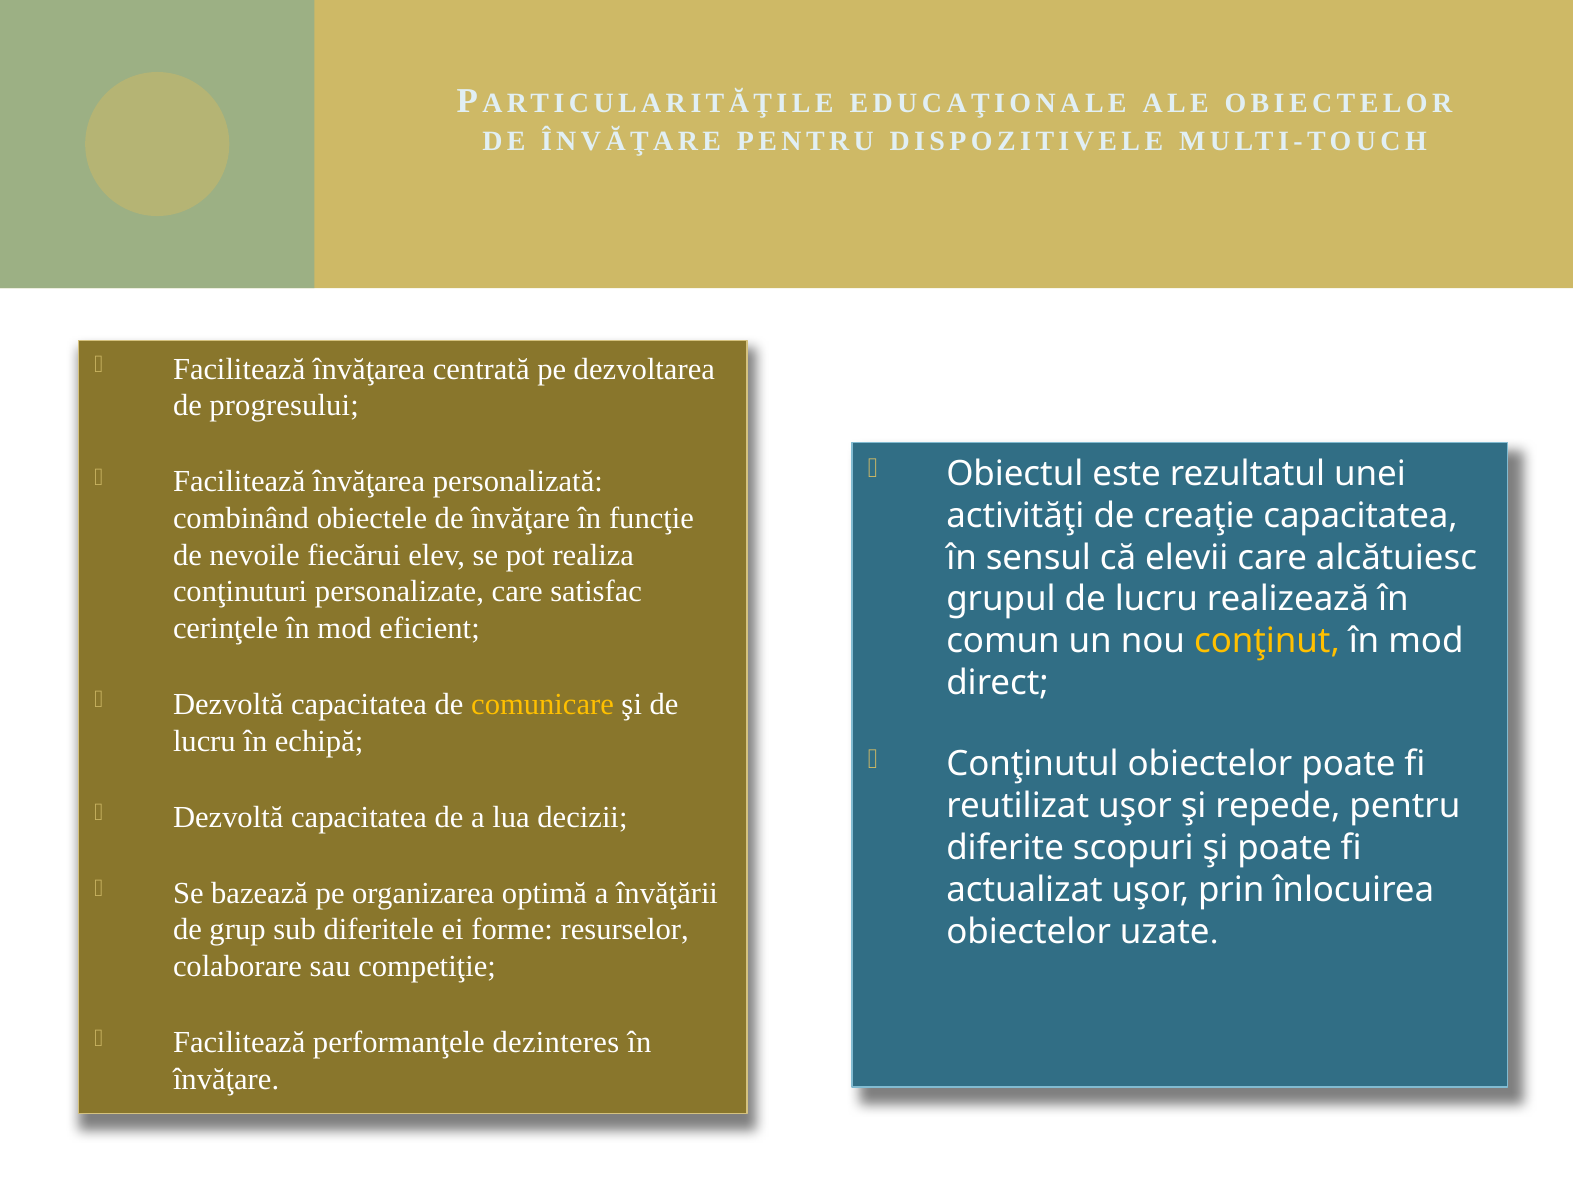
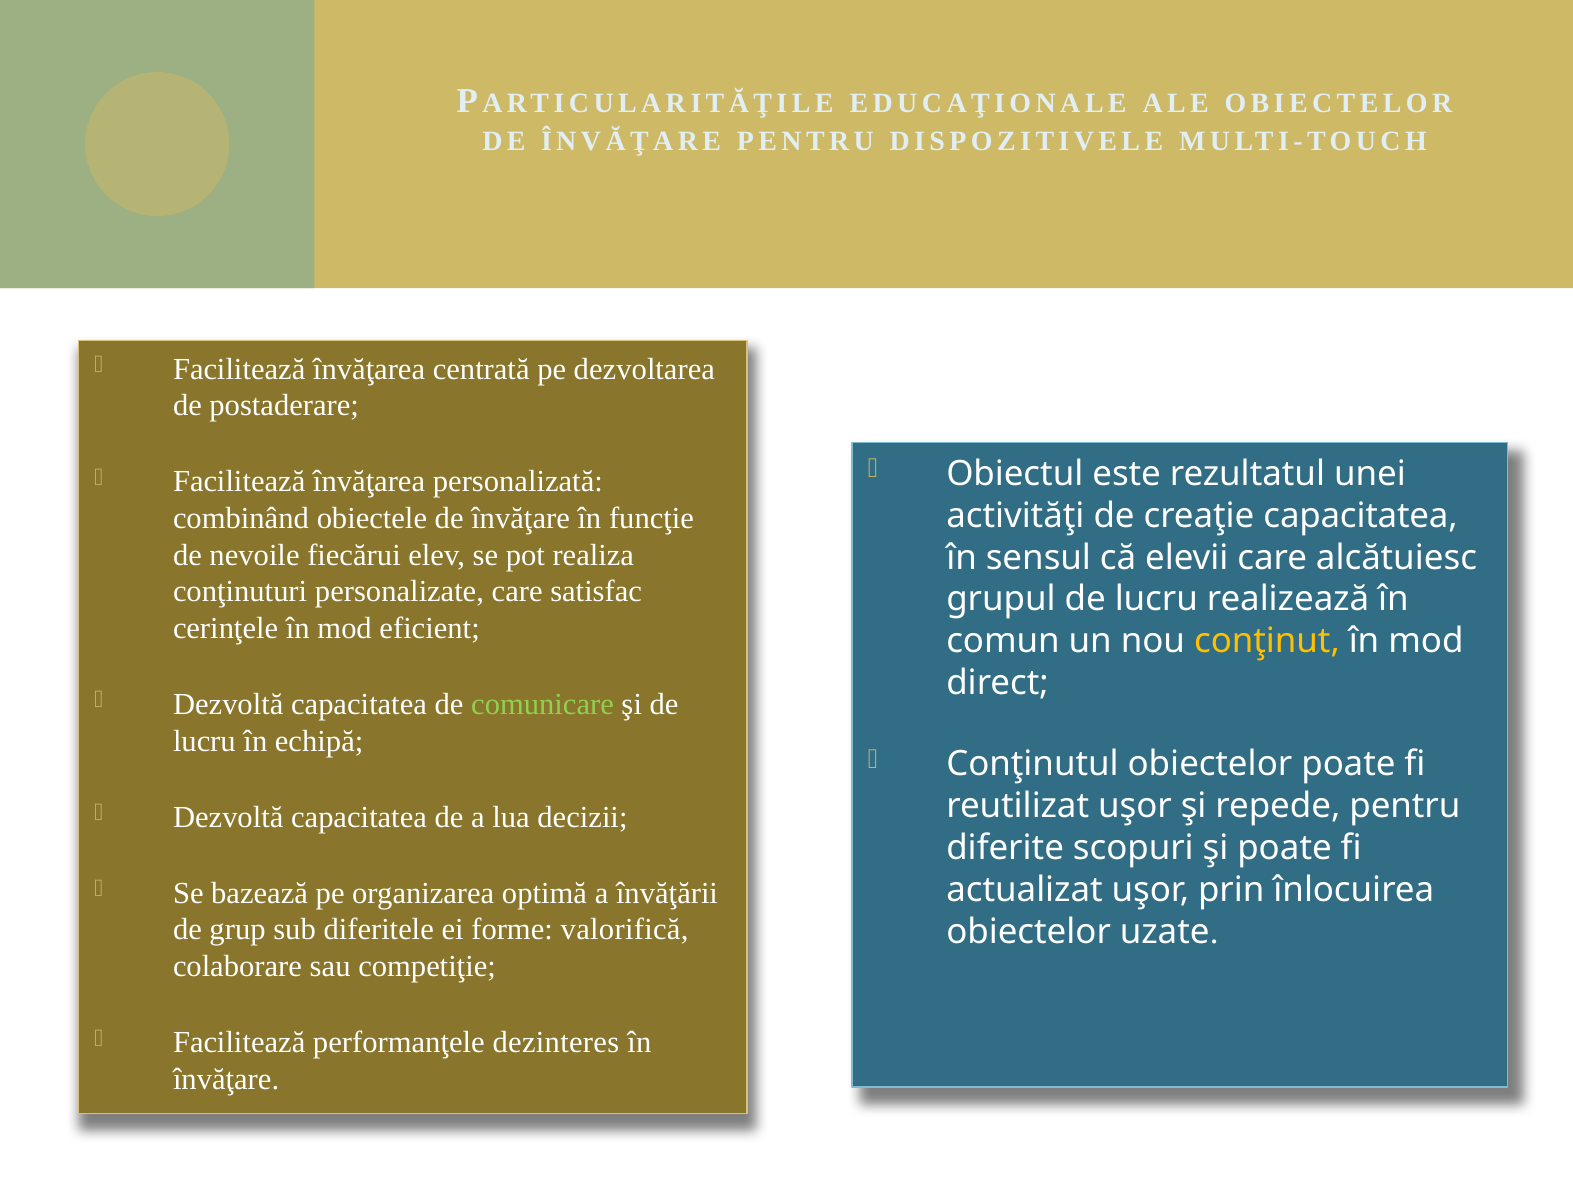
progresului: progresului -> postaderare
comunicare colour: yellow -> light green
resurselor: resurselor -> valorifică
